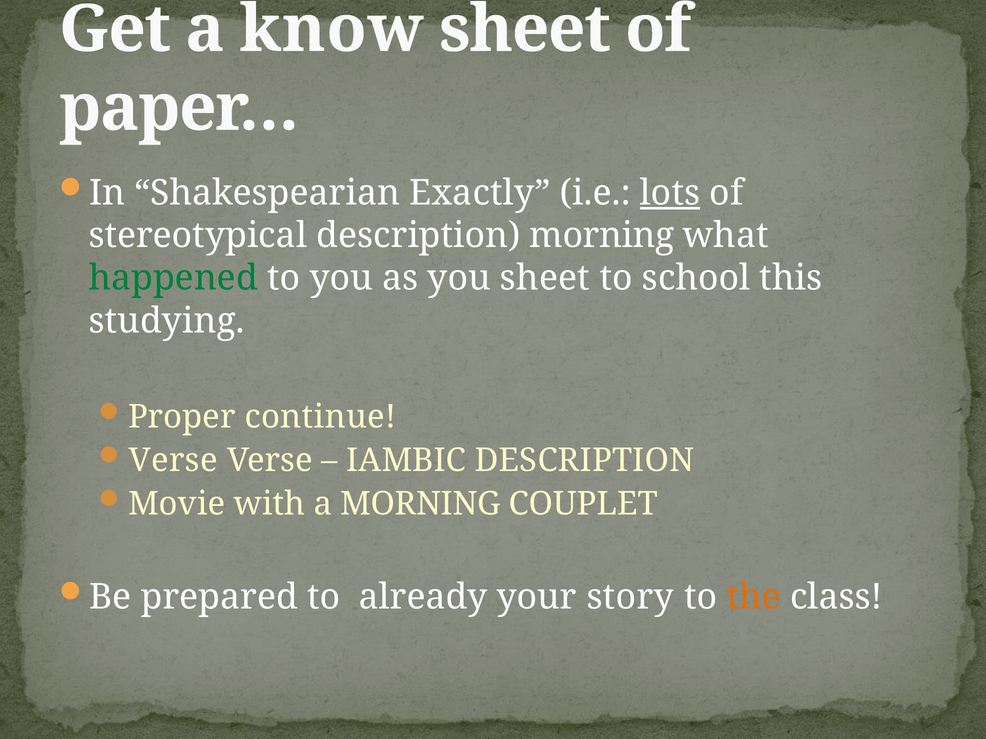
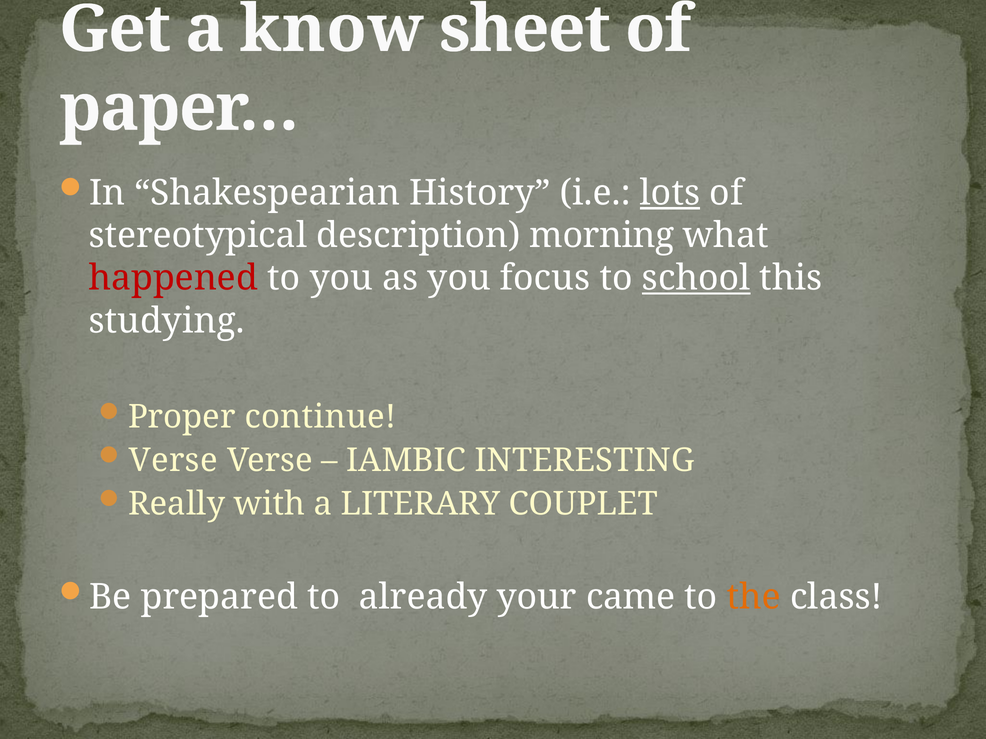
Exactly: Exactly -> History
happened colour: green -> red
you sheet: sheet -> focus
school underline: none -> present
IAMBIC DESCRIPTION: DESCRIPTION -> INTERESTING
Movie: Movie -> Really
a MORNING: MORNING -> LITERARY
story: story -> came
